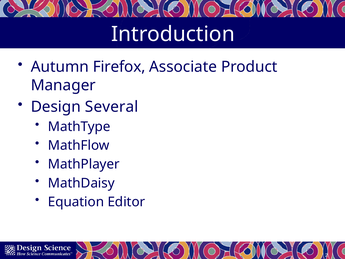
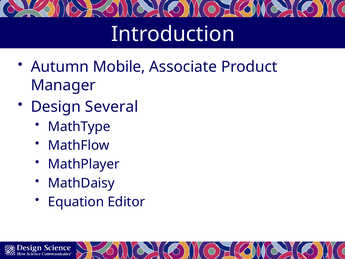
Firefox: Firefox -> Mobile
